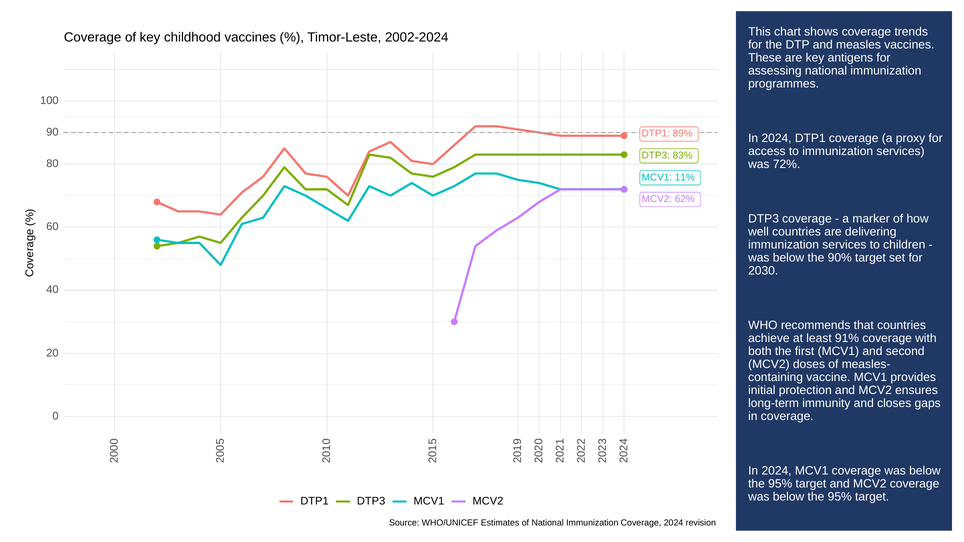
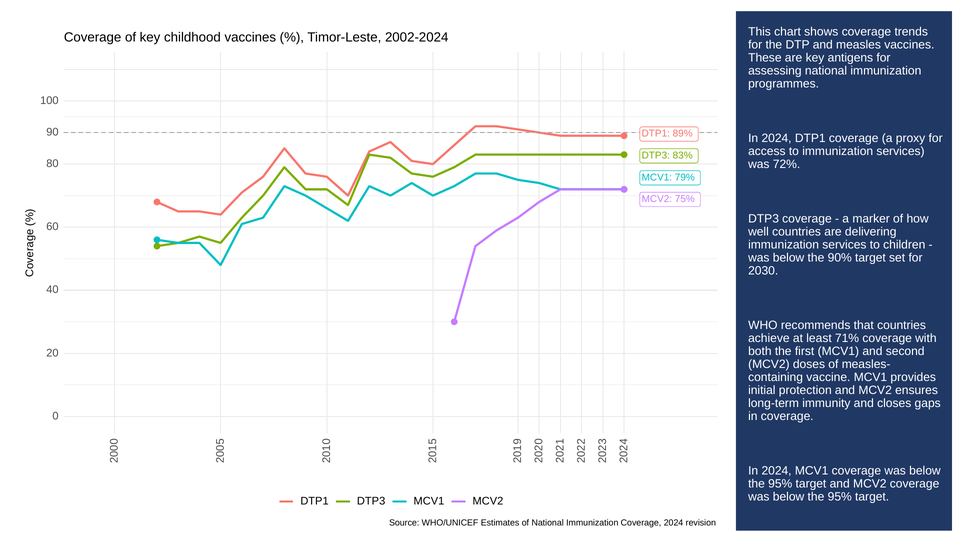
11%: 11% -> 79%
62%: 62% -> 75%
91%: 91% -> 71%
